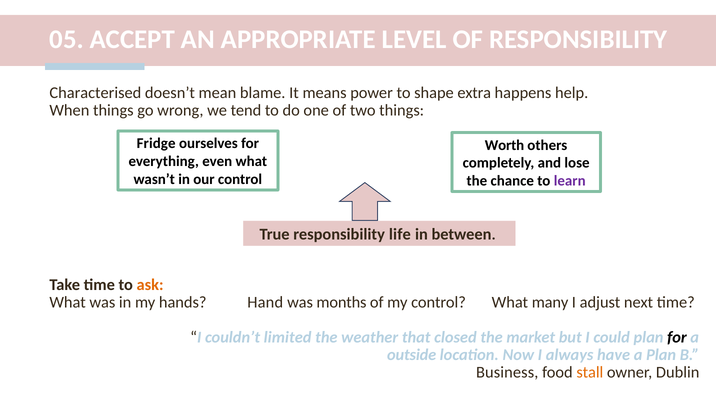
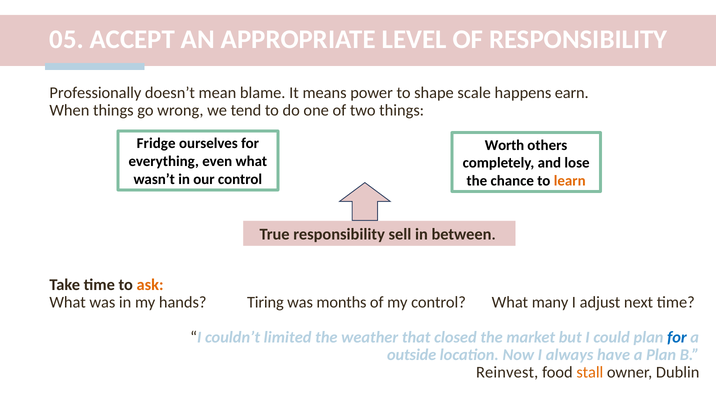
Characterised: Characterised -> Professionally
extra: extra -> scale
help: help -> earn
learn colour: purple -> orange
life: life -> sell
Hand: Hand -> Tiring
for at (677, 337) colour: black -> blue
Business: Business -> Reinvest
